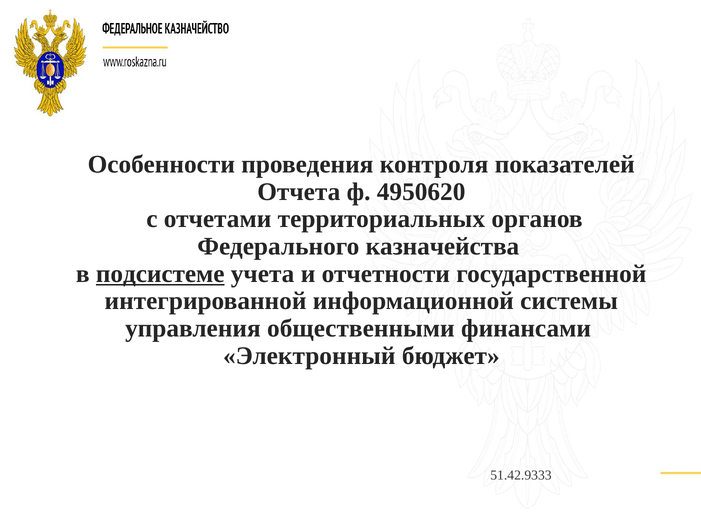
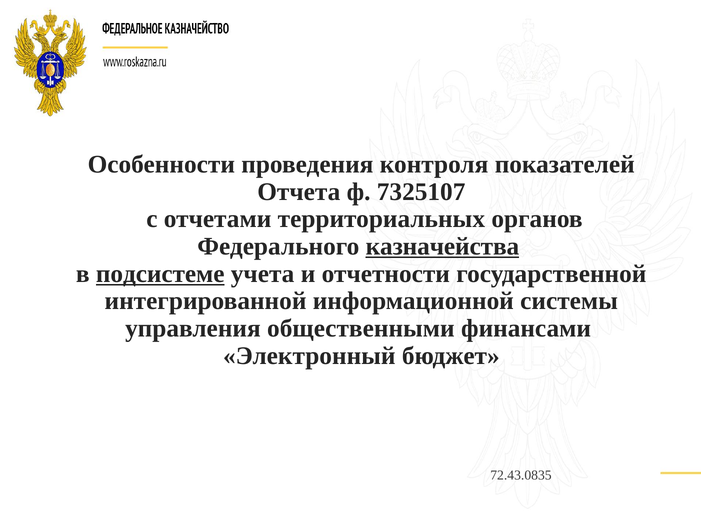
4950620: 4950620 -> 7325107
казначейства underline: none -> present
51.42.9333: 51.42.9333 -> 72.43.0835
